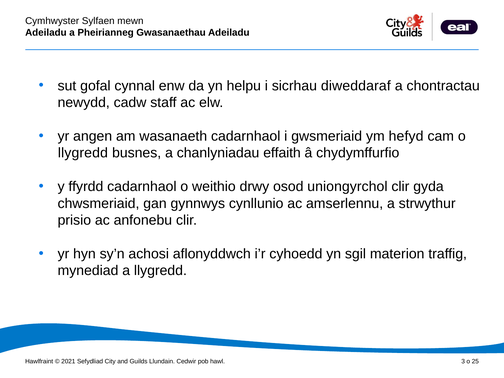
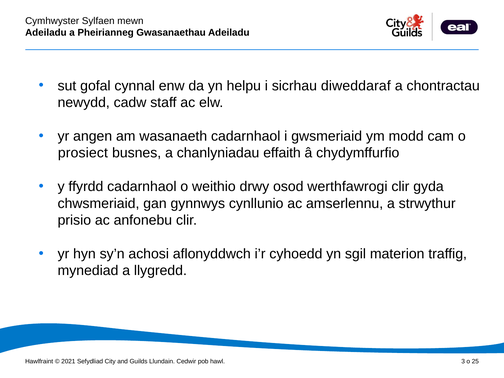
hefyd: hefyd -> modd
llygredd at (83, 153): llygredd -> prosiect
uniongyrchol: uniongyrchol -> werthfawrogi
